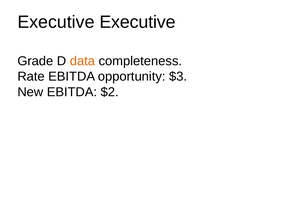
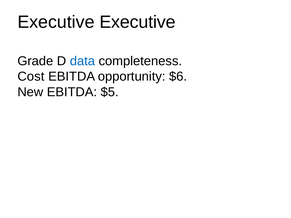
data colour: orange -> blue
Rate: Rate -> Cost
$3: $3 -> $6
$2: $2 -> $5
